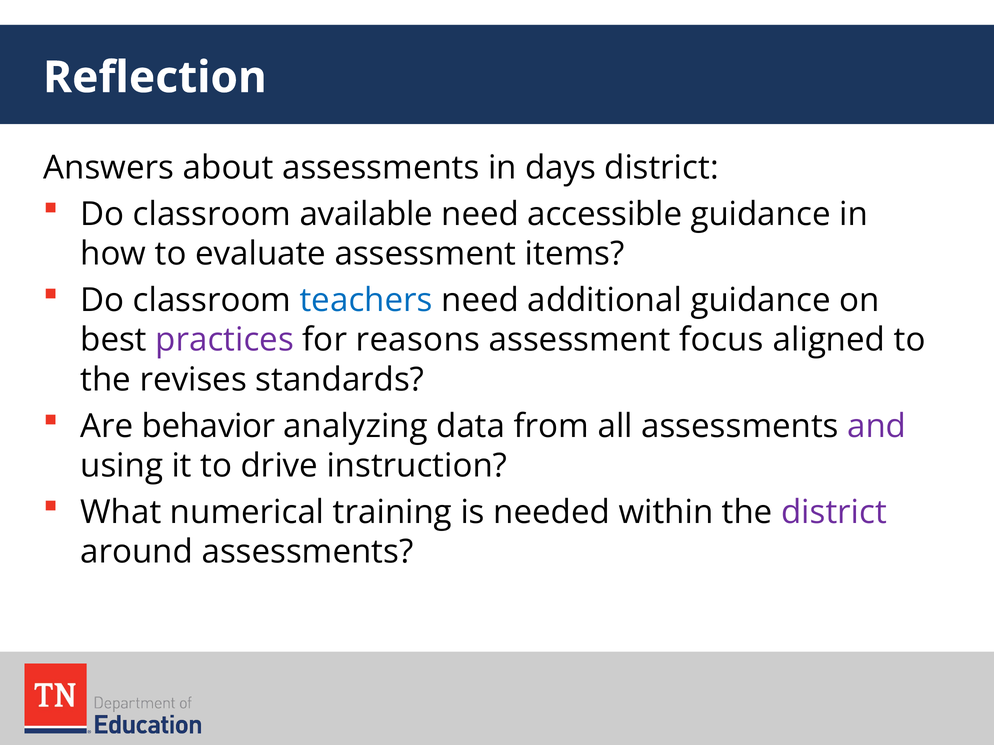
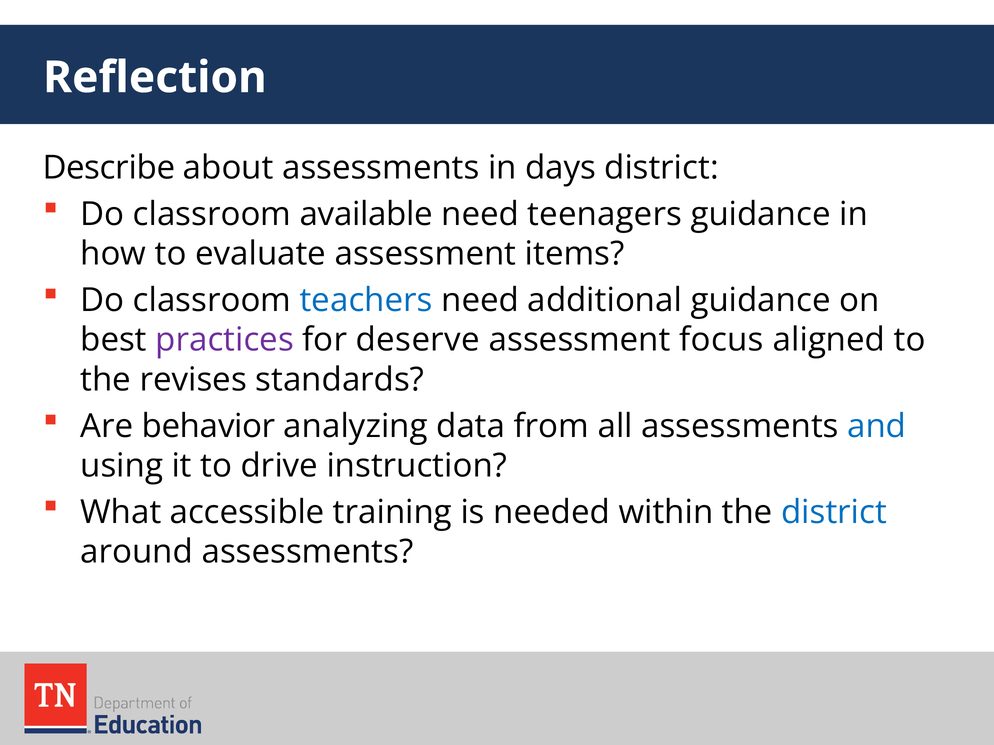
Answers: Answers -> Describe
accessible: accessible -> teenagers
reasons: reasons -> deserve
and colour: purple -> blue
numerical: numerical -> accessible
district at (834, 513) colour: purple -> blue
